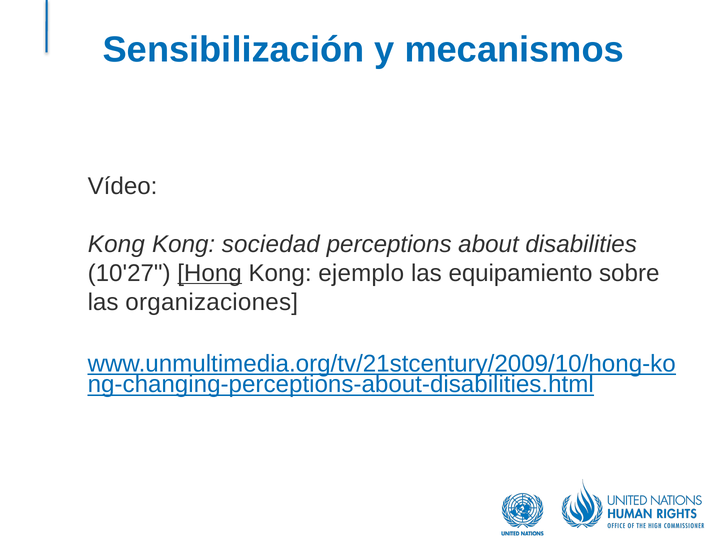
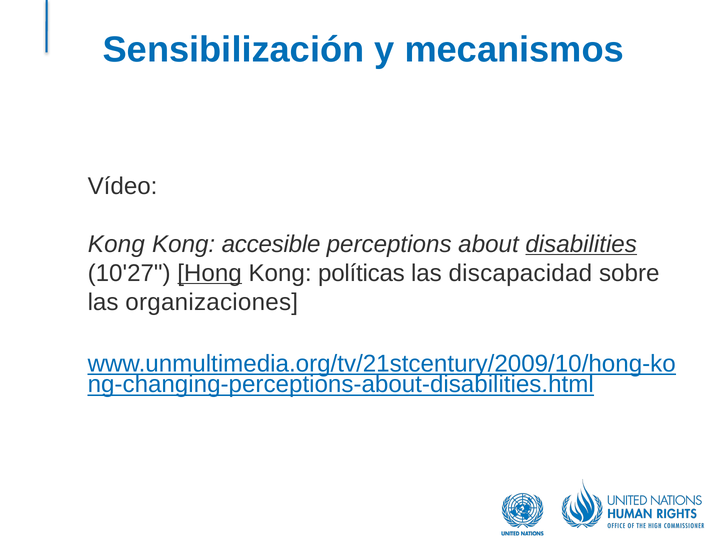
sociedad: sociedad -> accesible
disabilities underline: none -> present
ejemplo: ejemplo -> políticas
equipamiento: equipamiento -> discapacidad
